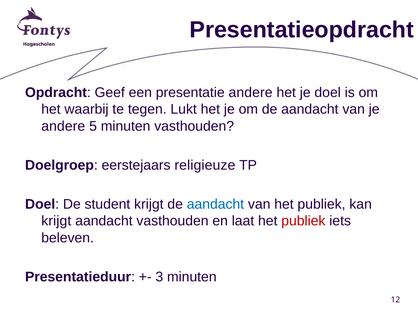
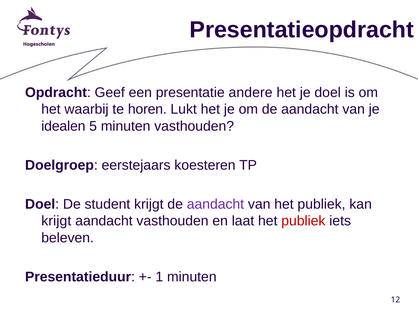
tegen: tegen -> horen
andere at (63, 126): andere -> idealen
religieuze: religieuze -> koesteren
aandacht at (215, 204) colour: blue -> purple
3: 3 -> 1
